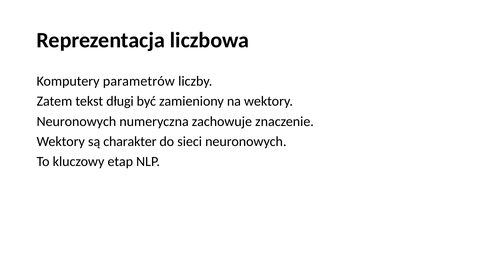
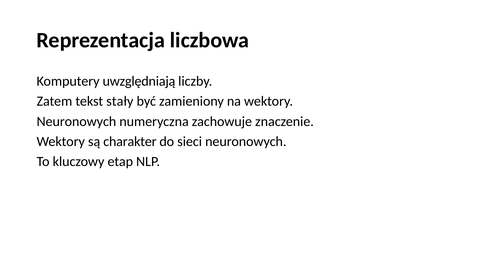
parametrów: parametrów -> uwzględniają
długi: długi -> stały
